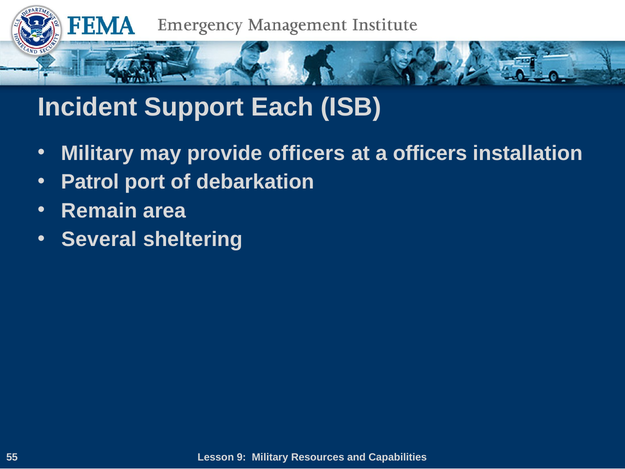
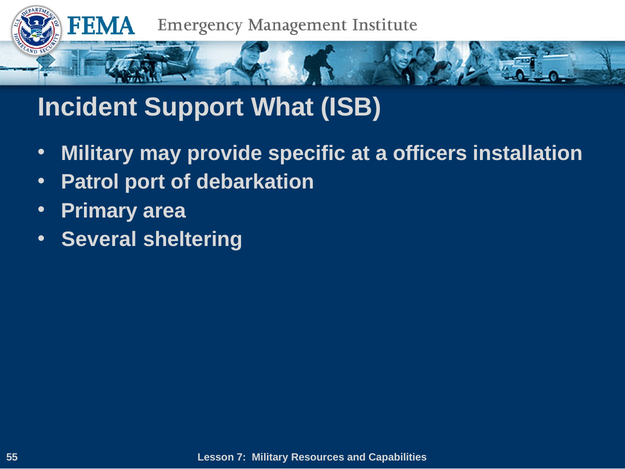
Each: Each -> What
provide officers: officers -> specific
Remain: Remain -> Primary
9: 9 -> 7
